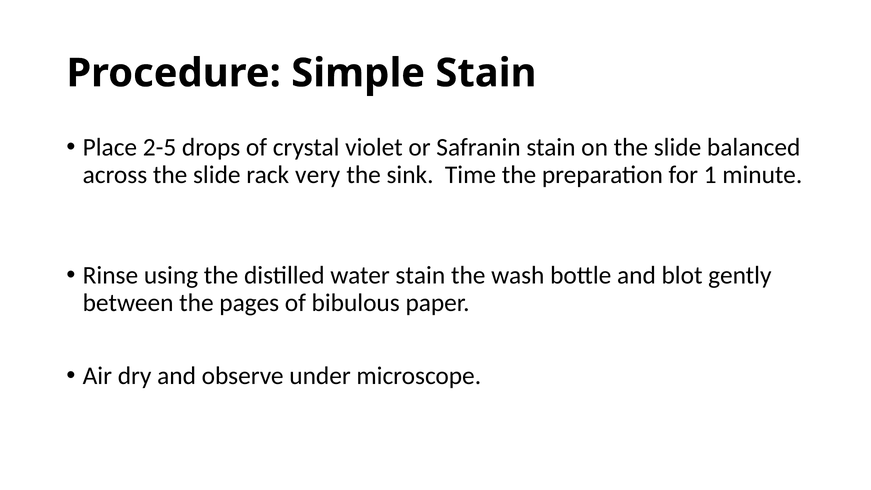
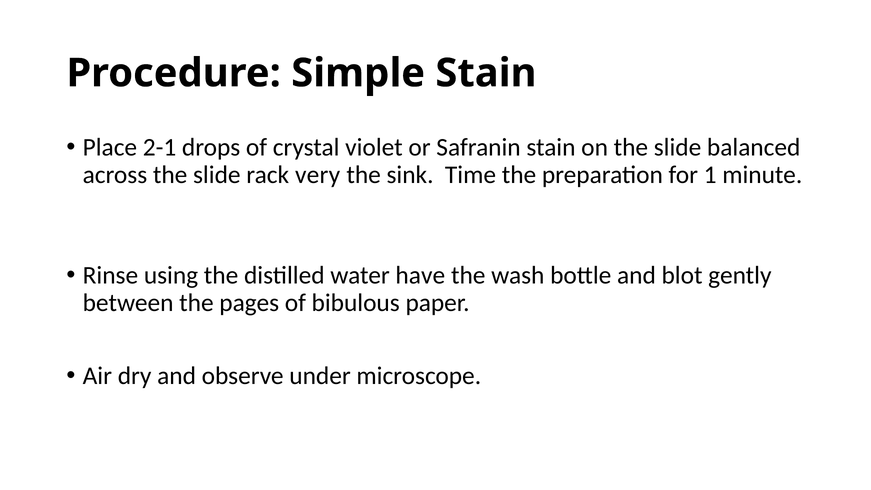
2-5: 2-5 -> 2-1
water stain: stain -> have
